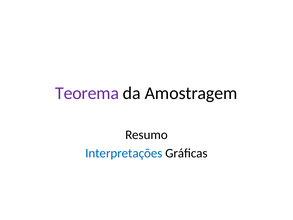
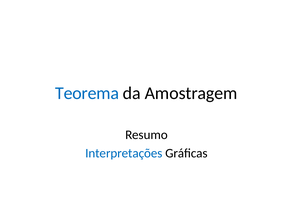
Teorema colour: purple -> blue
